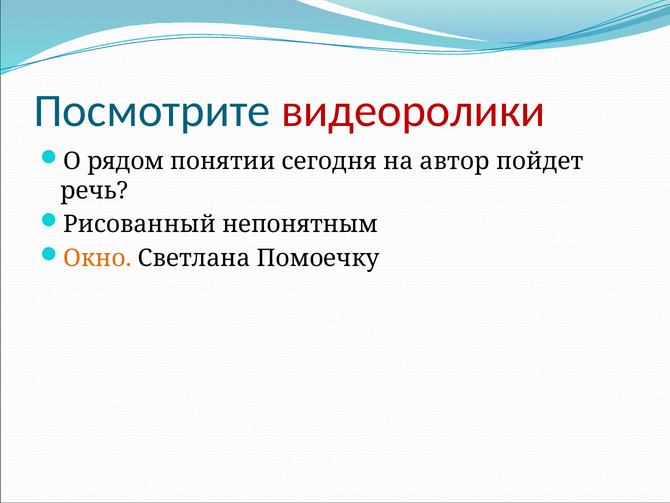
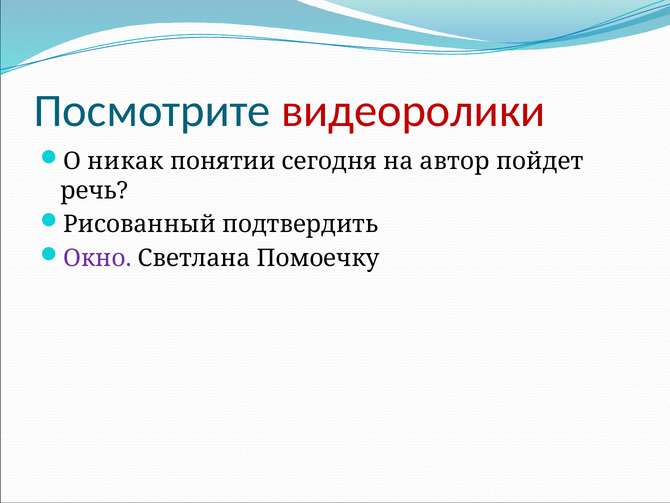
рядом: рядом -> никак
непонятным: непонятным -> подтвердить
Окно colour: orange -> purple
